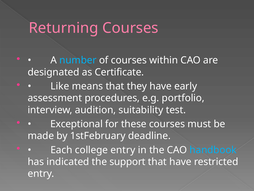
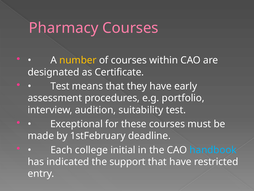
Returning: Returning -> Pharmacy
number colour: light blue -> yellow
Like at (60, 86): Like -> Test
college entry: entry -> initial
